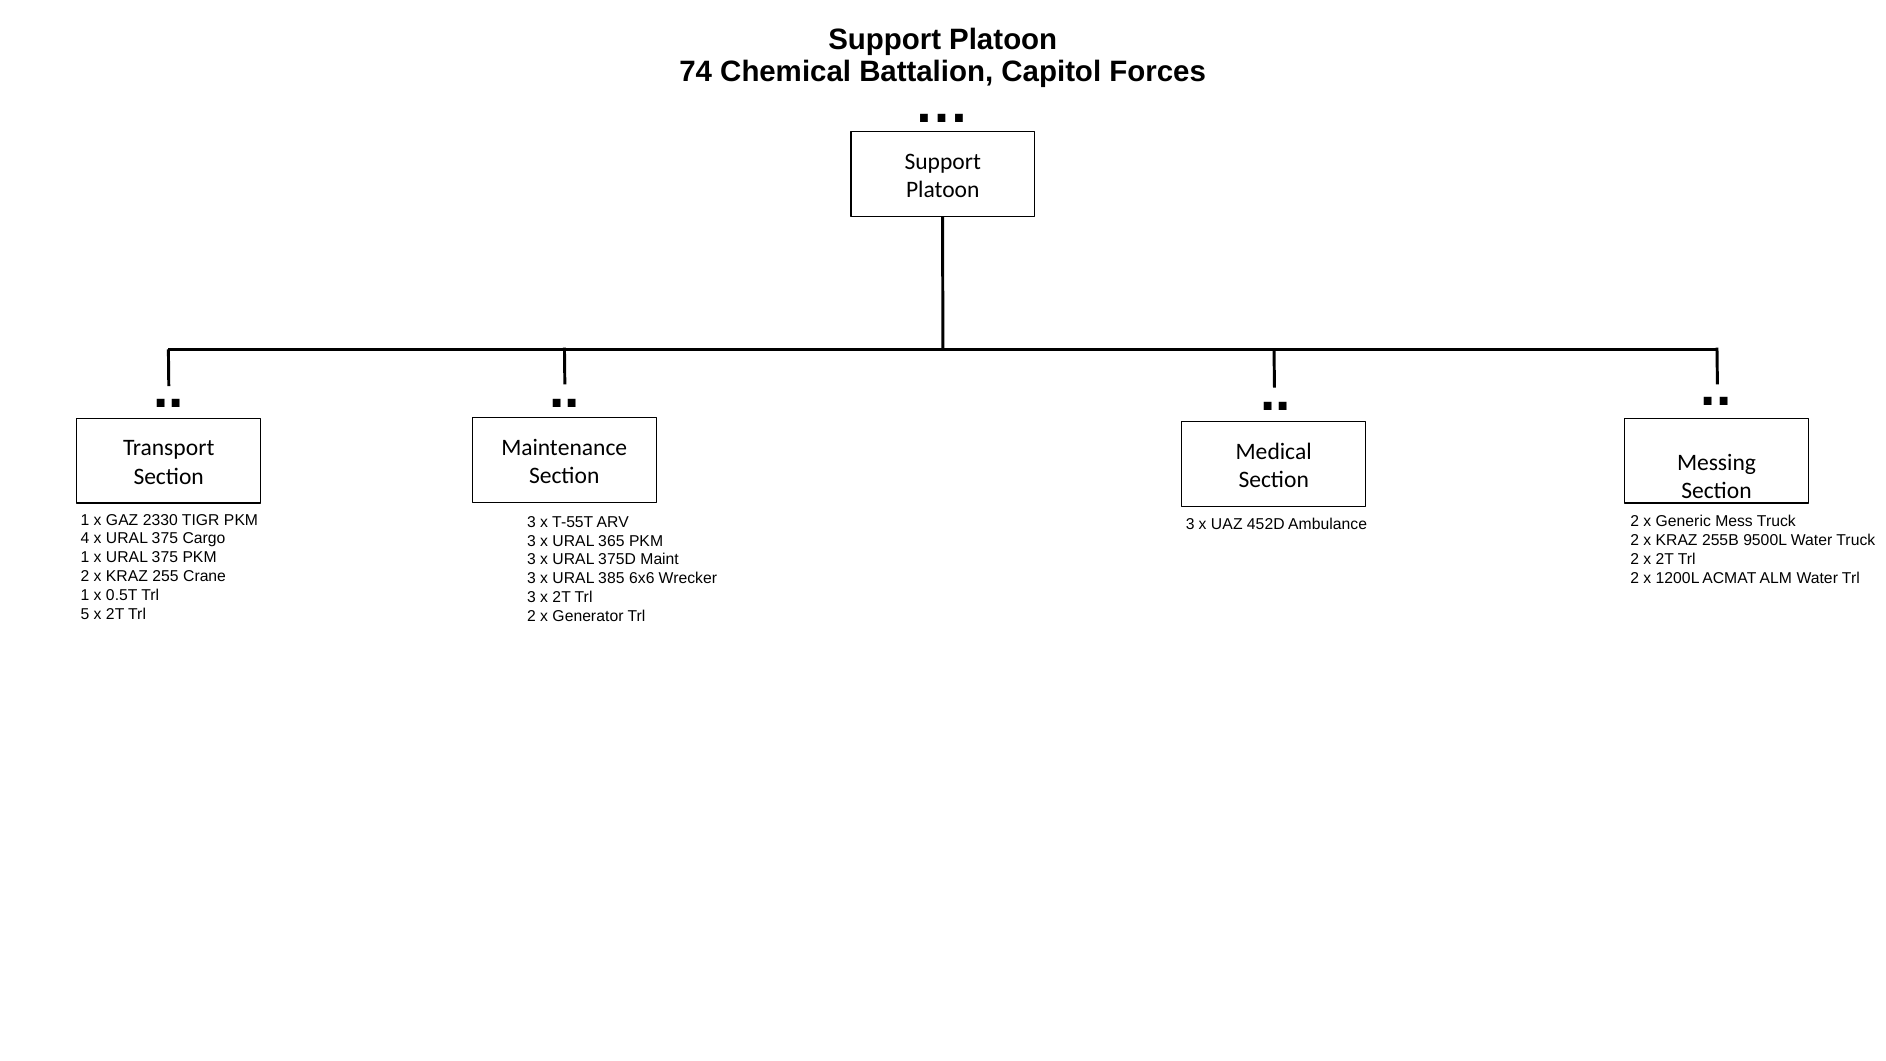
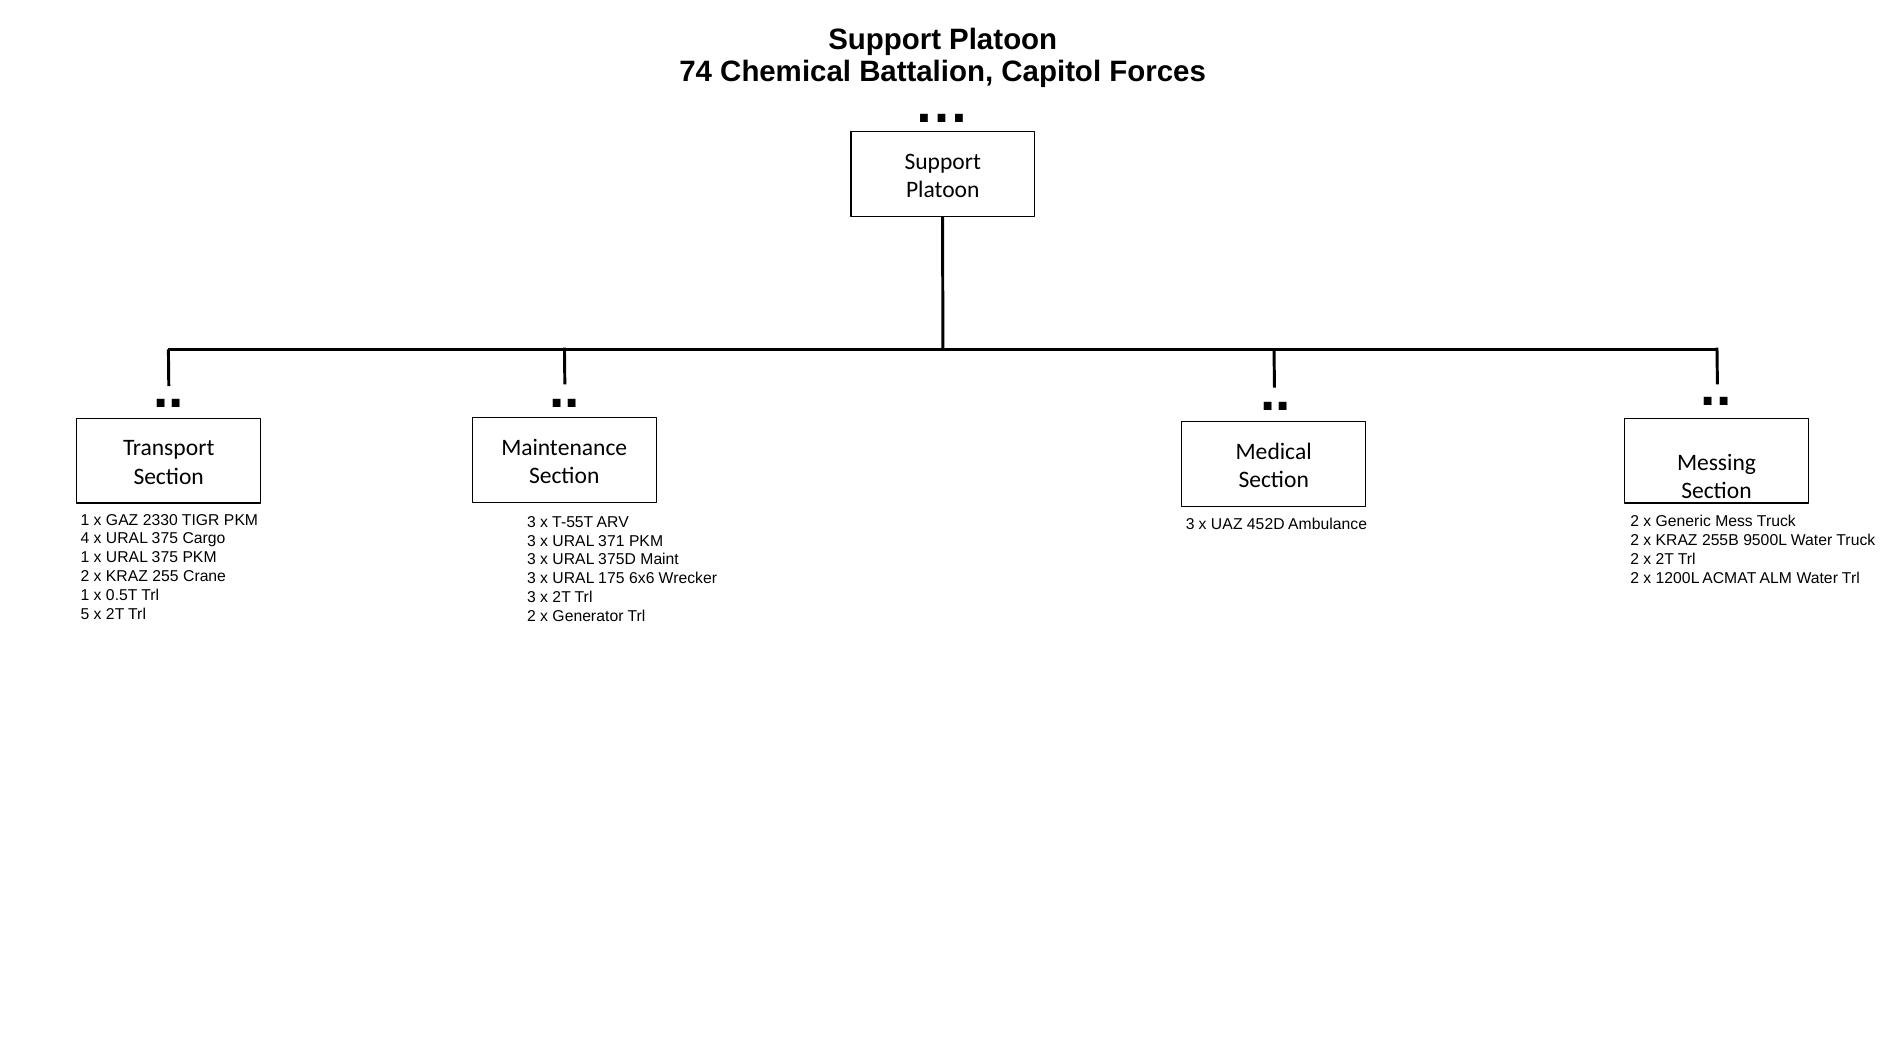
365: 365 -> 371
385: 385 -> 175
